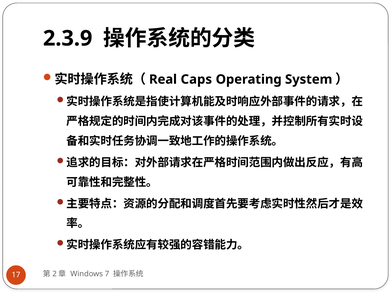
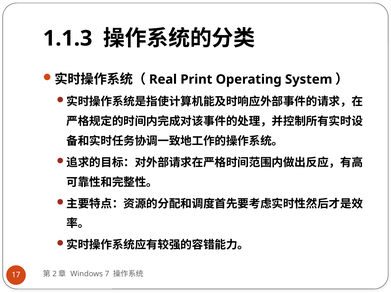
2.3.9: 2.3.9 -> 1.1.3
Caps: Caps -> Print
